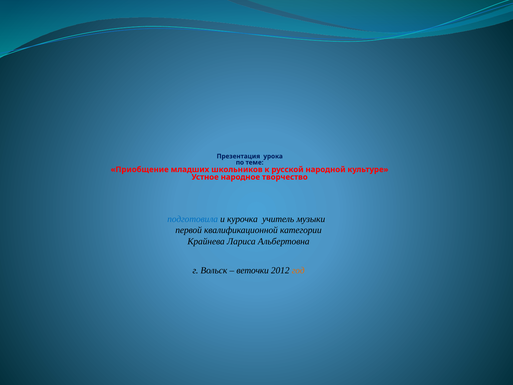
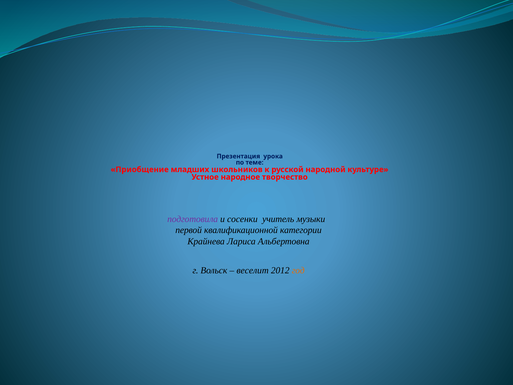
подготовила colour: blue -> purple
курочка: курочка -> сосенки
веточки: веточки -> веселит
